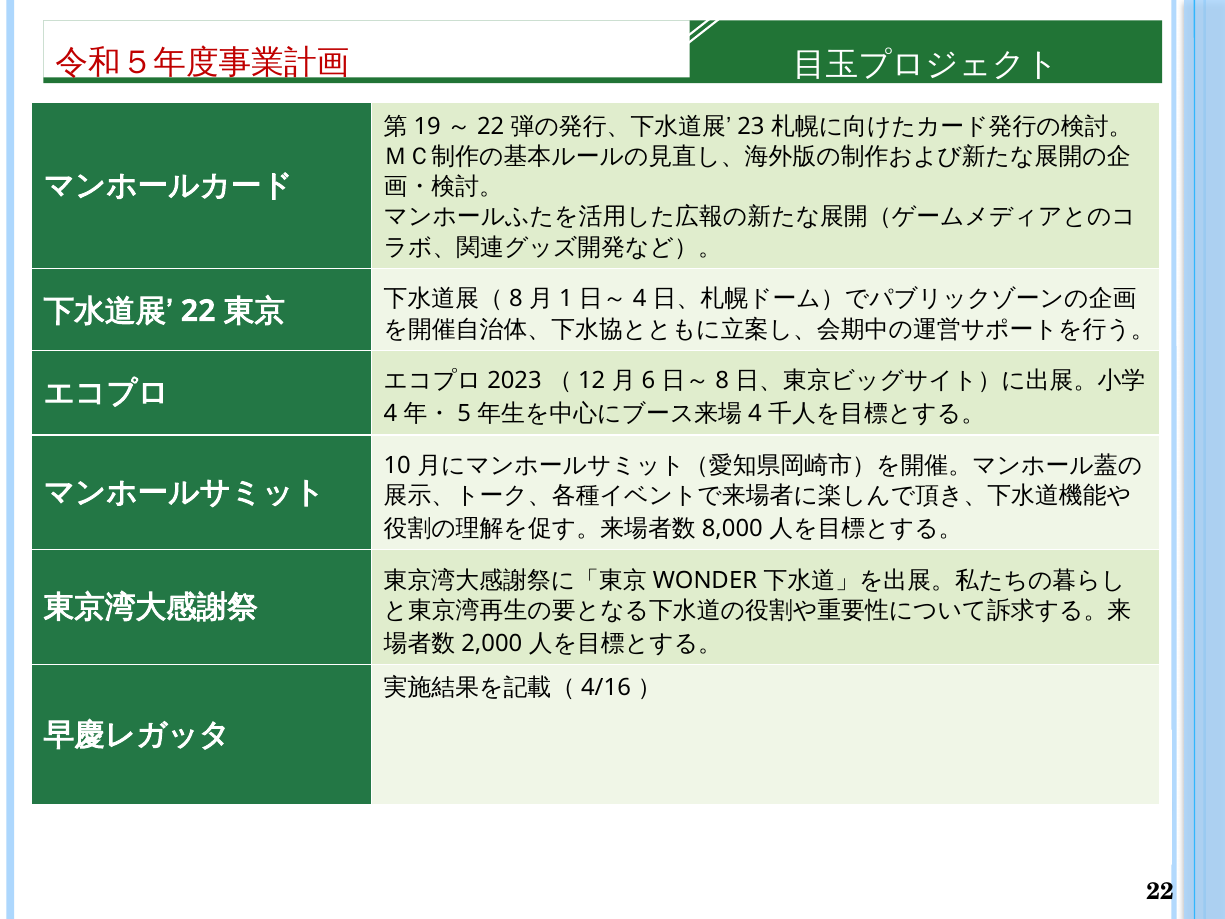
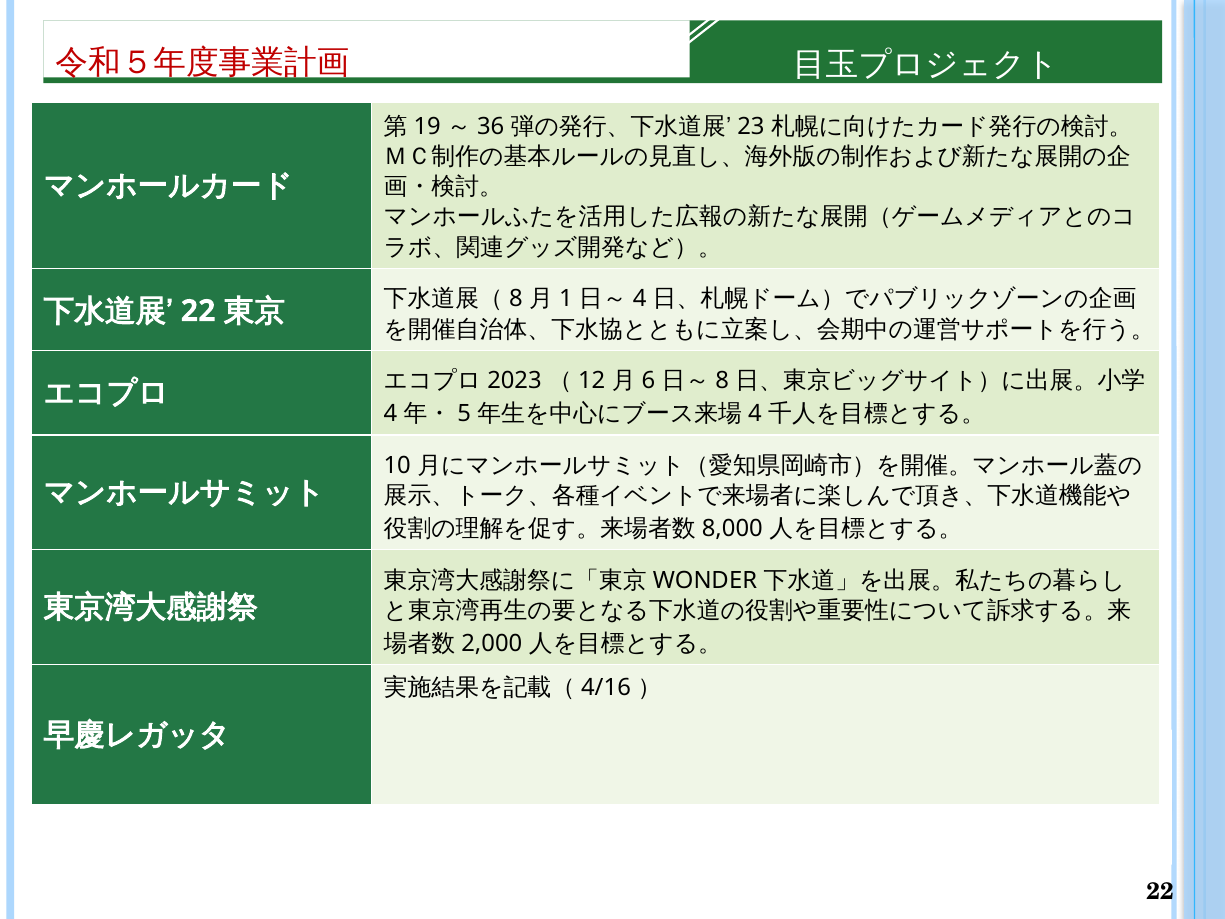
22 at (491, 126): 22 -> 36
